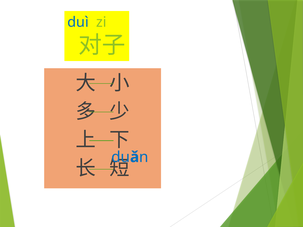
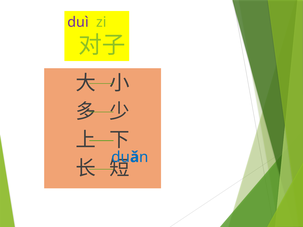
duì colour: blue -> purple
